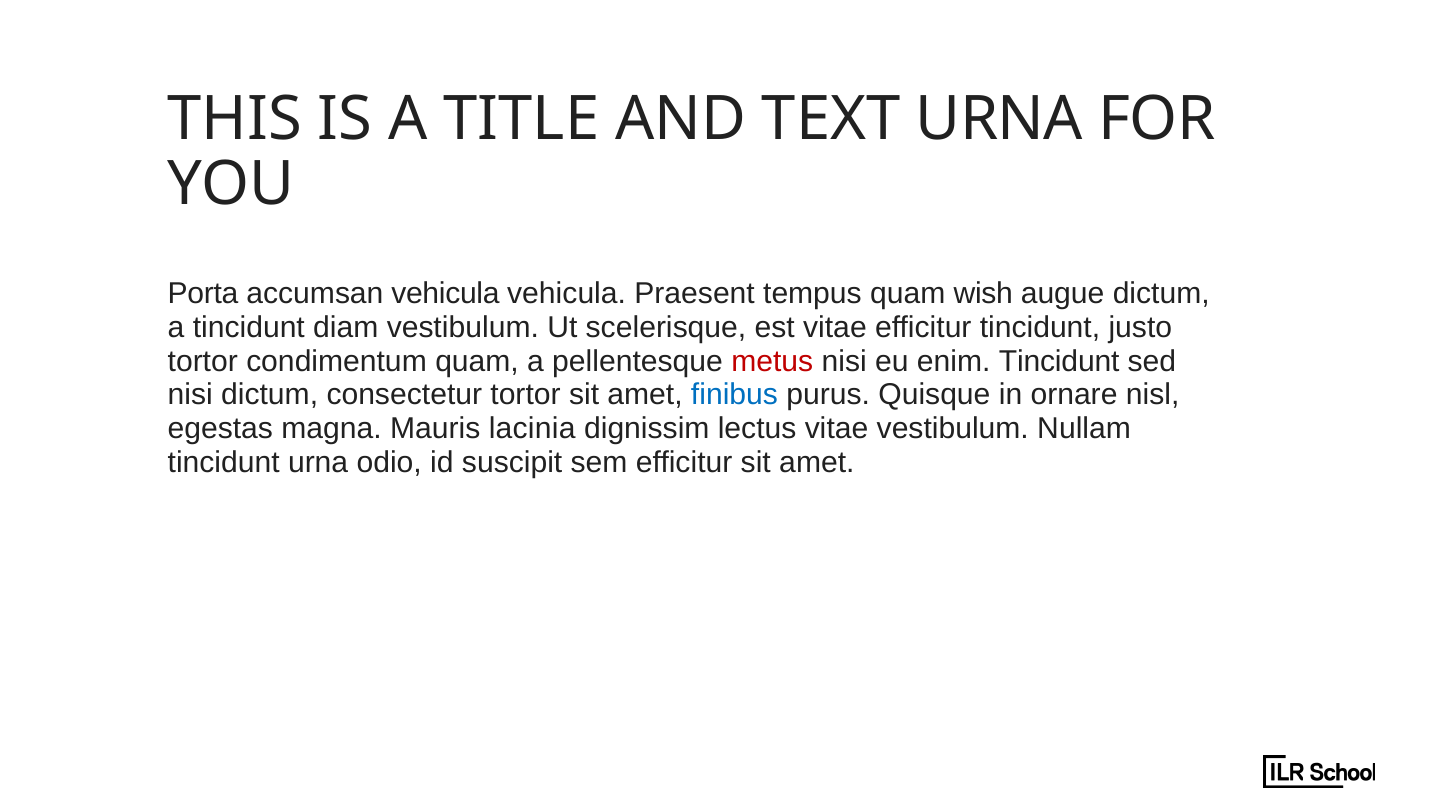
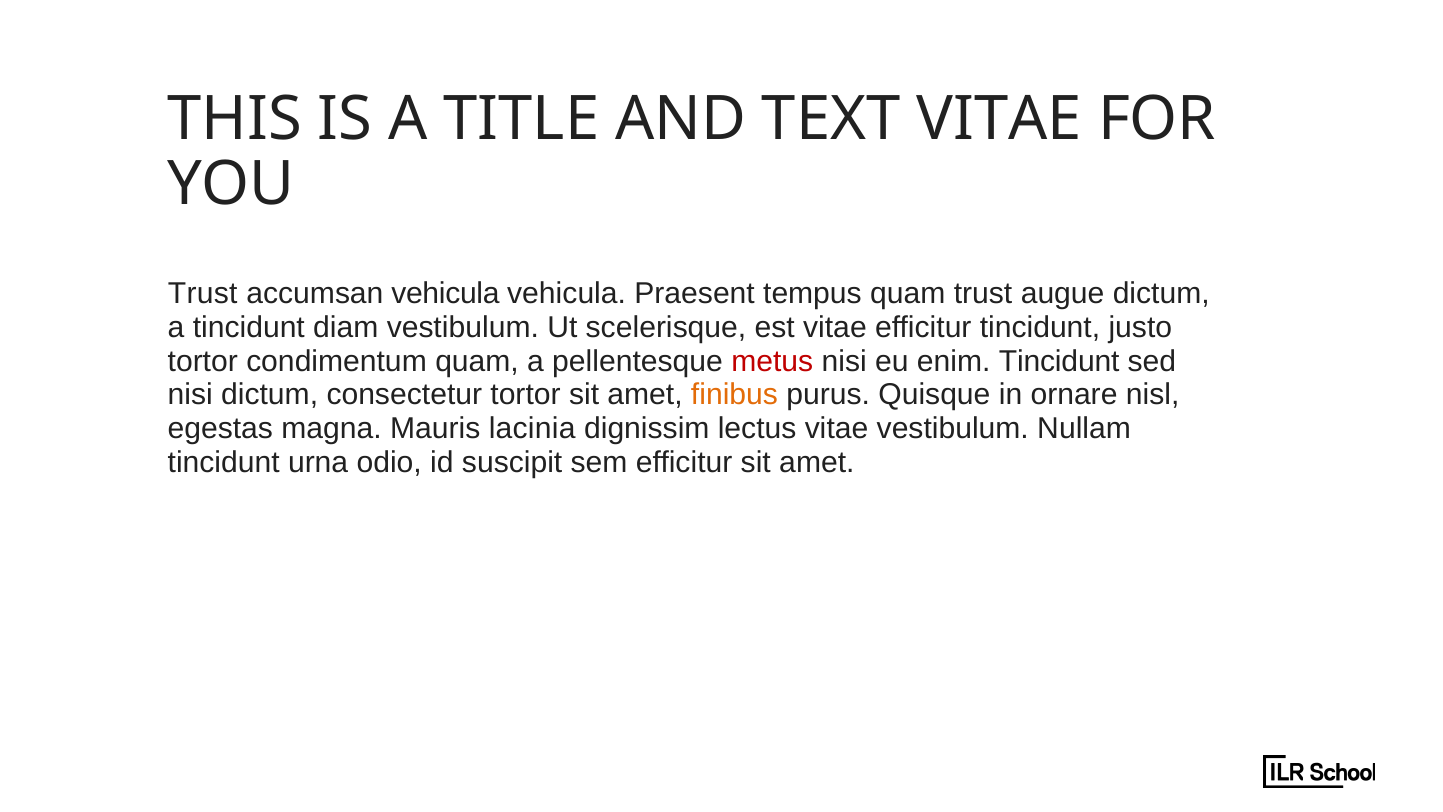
TEXT URNA: URNA -> VITAE
Porta at (203, 293): Porta -> Trust
quam wish: wish -> trust
finibus colour: blue -> orange
